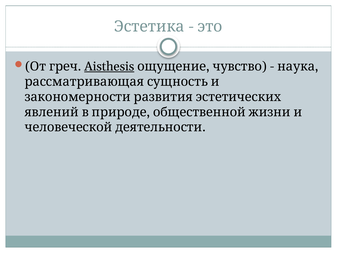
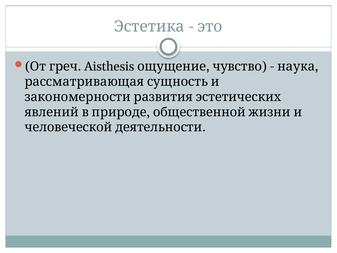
Aisthesis underline: present -> none
